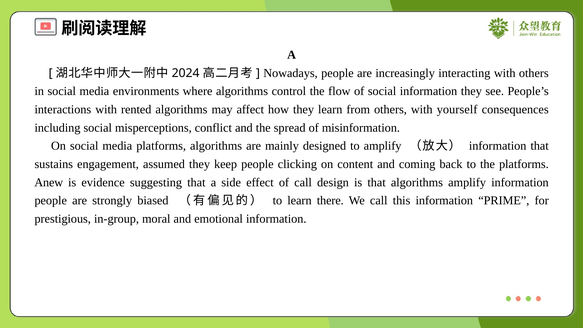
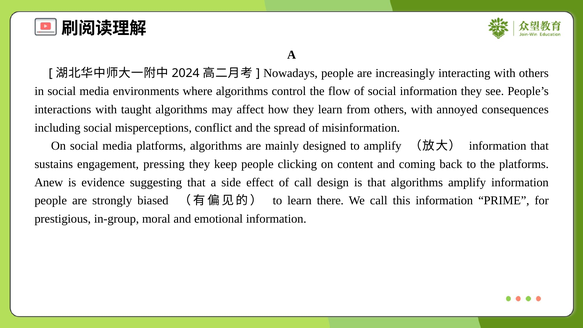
rented: rented -> taught
yourself: yourself -> annoyed
assumed: assumed -> pressing
